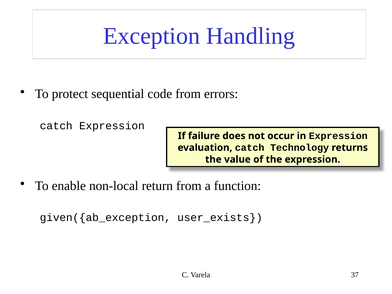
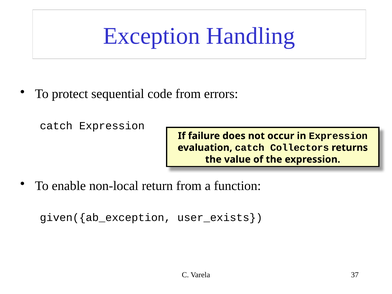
Technology: Technology -> Collectors
